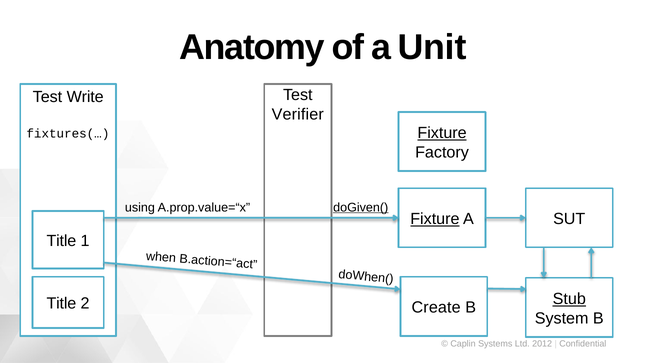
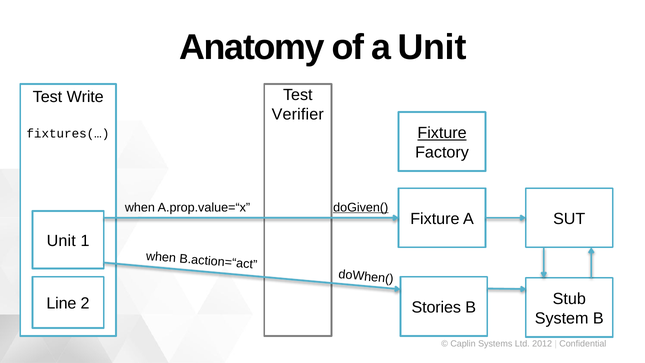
using at (140, 207): using -> when
Fixture at (435, 219) underline: present -> none
Title at (61, 241): Title -> Unit
Stub underline: present -> none
Title at (61, 303): Title -> Line
Create: Create -> Stories
